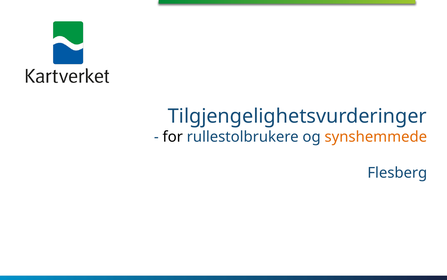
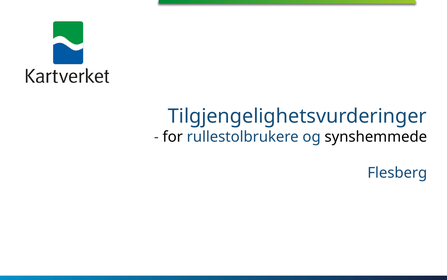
synshemmede colour: orange -> black
